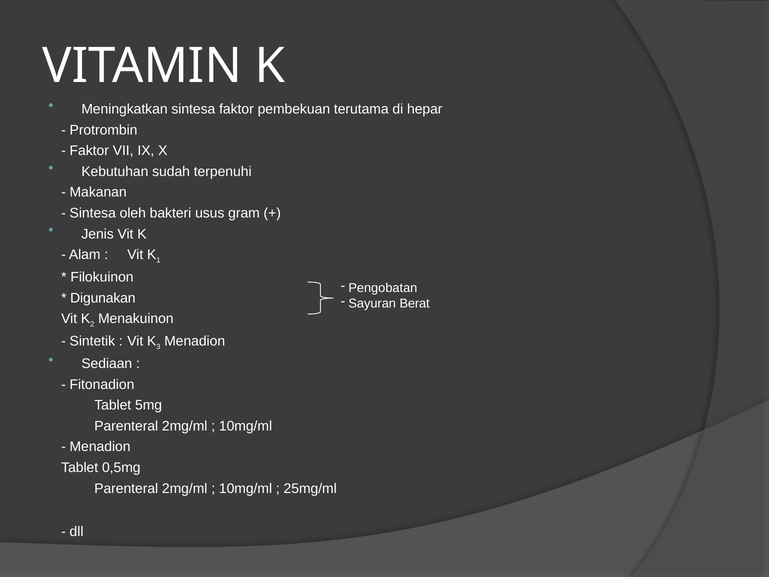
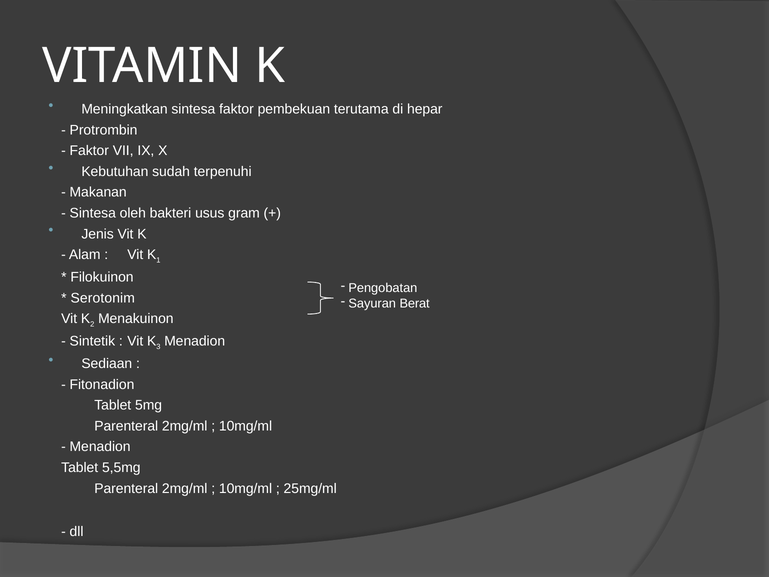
Digunakan: Digunakan -> Serotonim
0,5mg: 0,5mg -> 5,5mg
